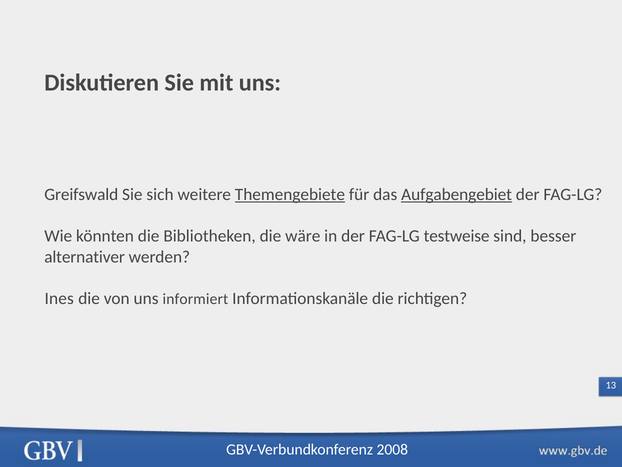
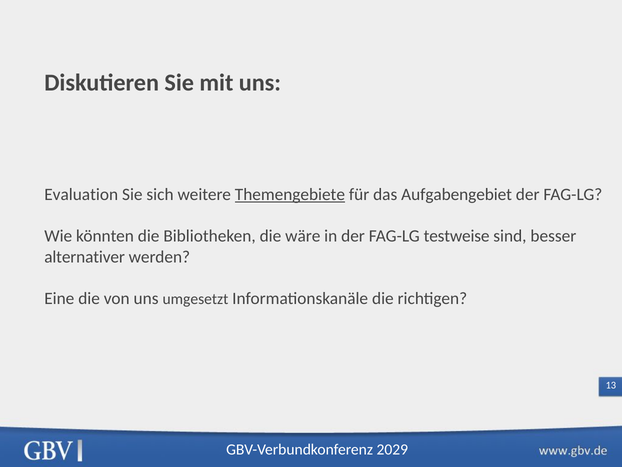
Greifswald: Greifswald -> Evaluation
Aufgabengebiet underline: present -> none
Ines: Ines -> Eine
informiert: informiert -> umgesetzt
2008: 2008 -> 2029
